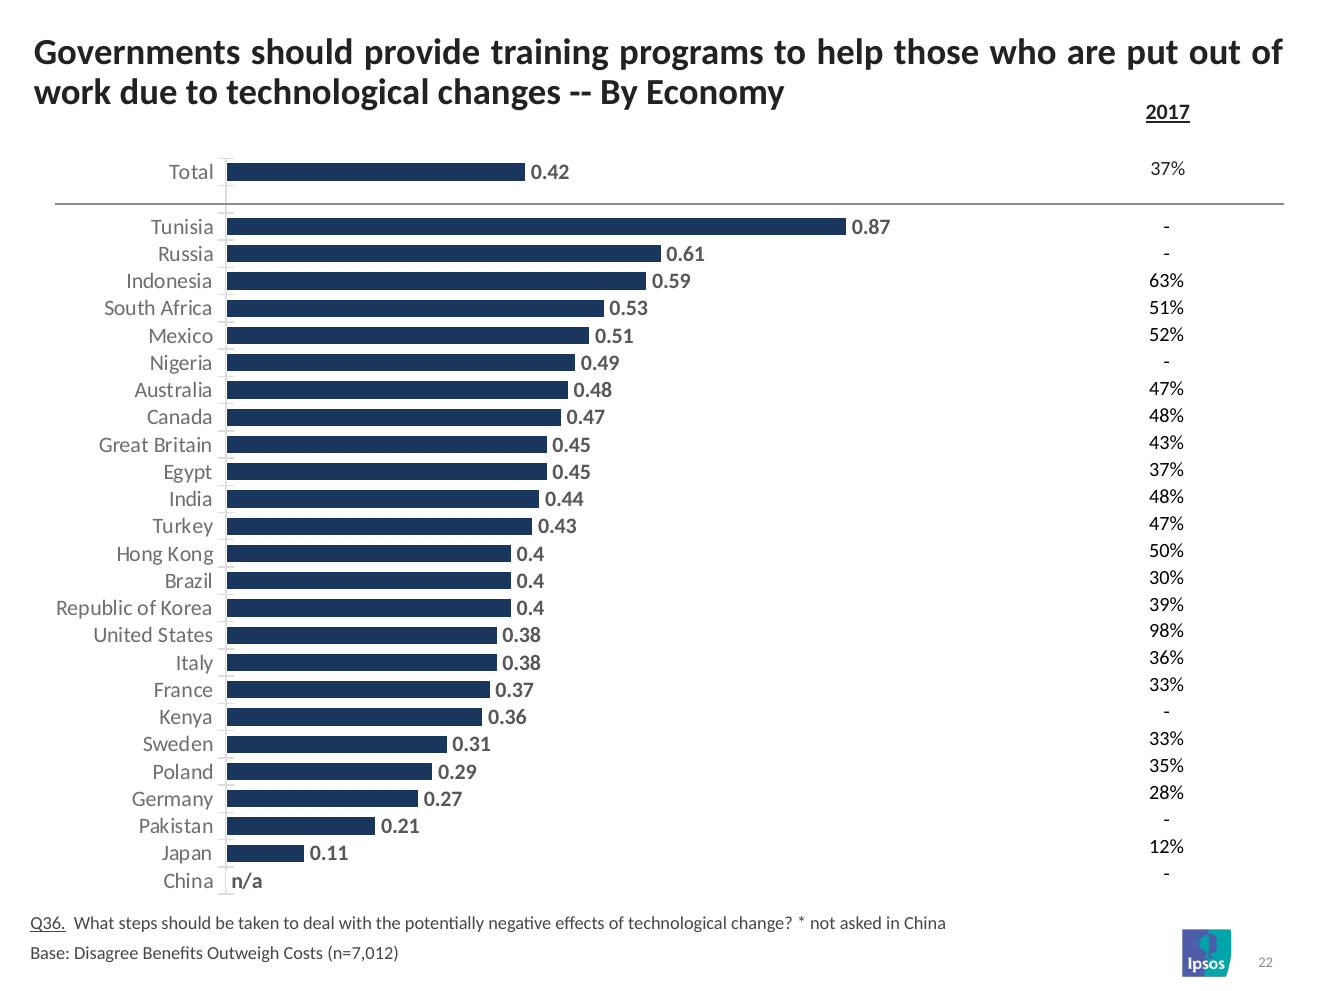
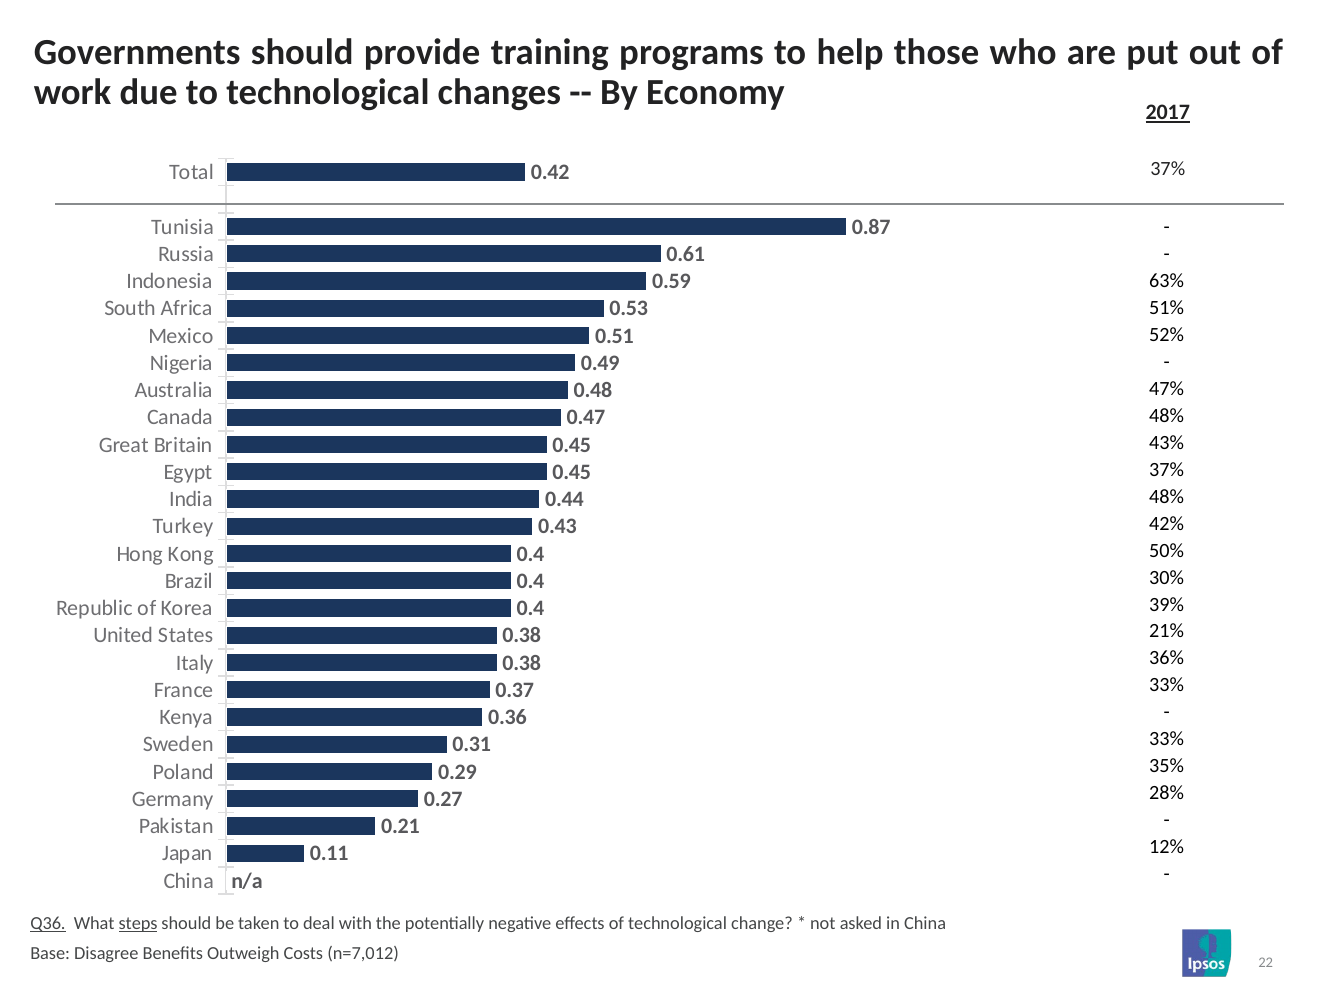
47% at (1167, 524): 47% -> 42%
98%: 98% -> 21%
steps underline: none -> present
